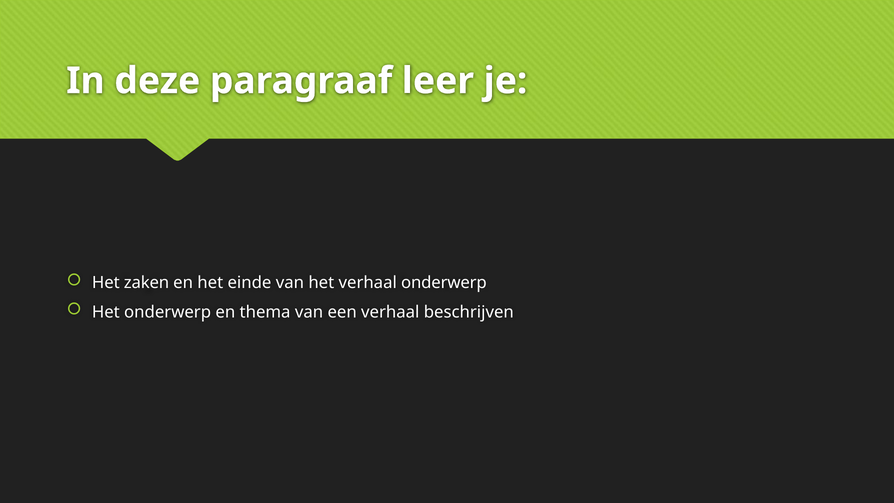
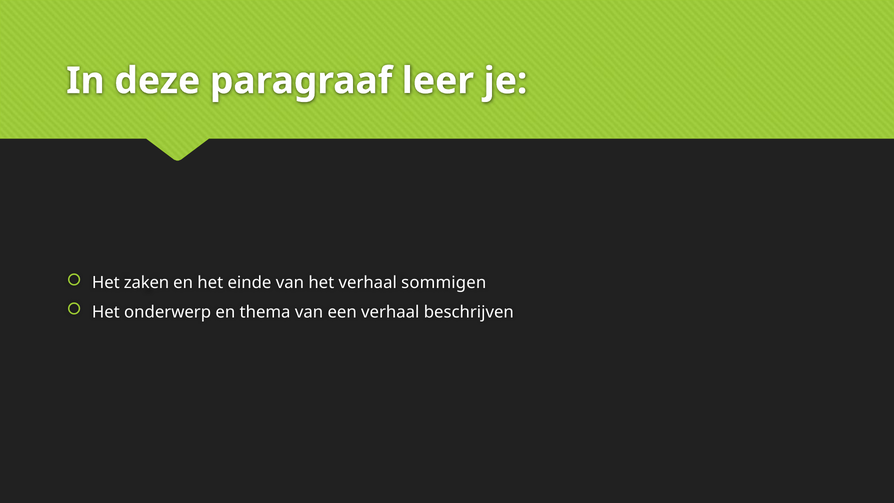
verhaal onderwerp: onderwerp -> sommigen
